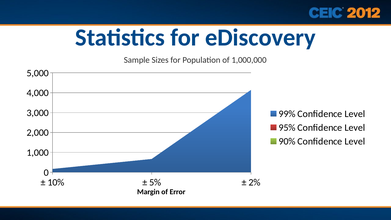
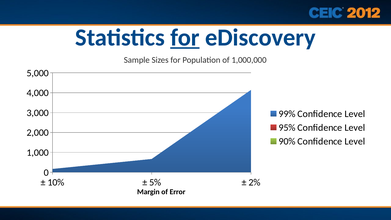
for at (185, 37) underline: none -> present
